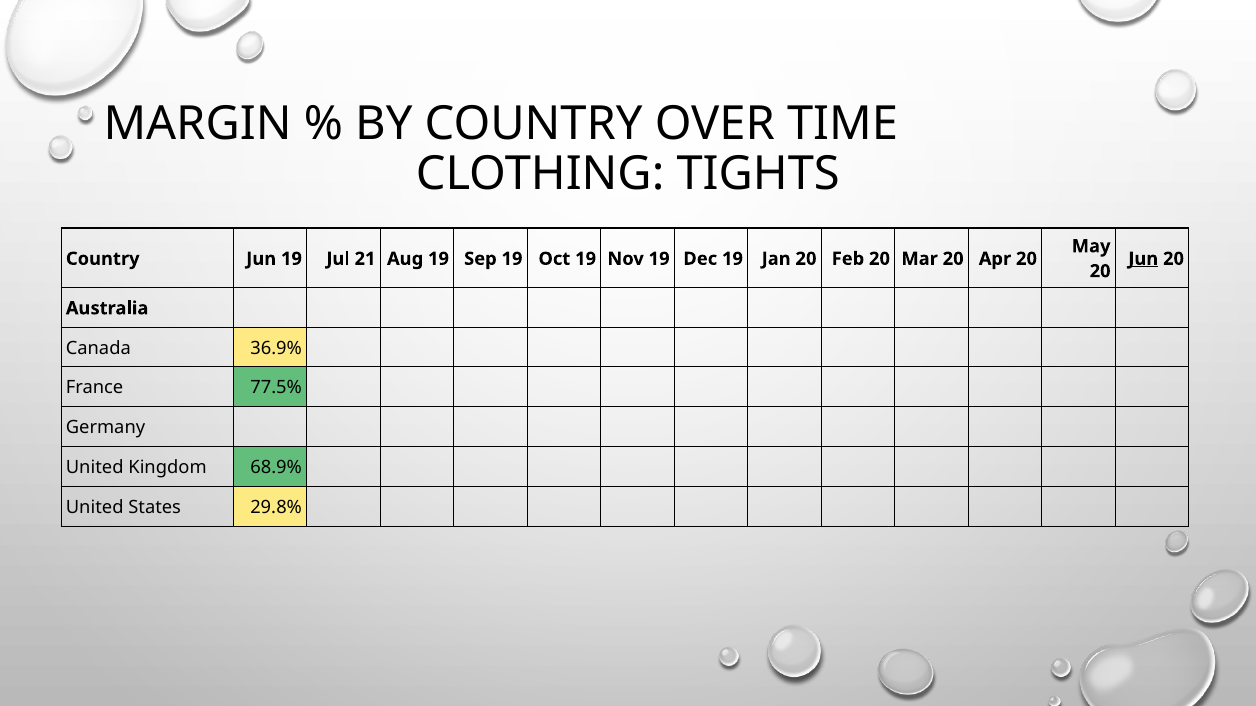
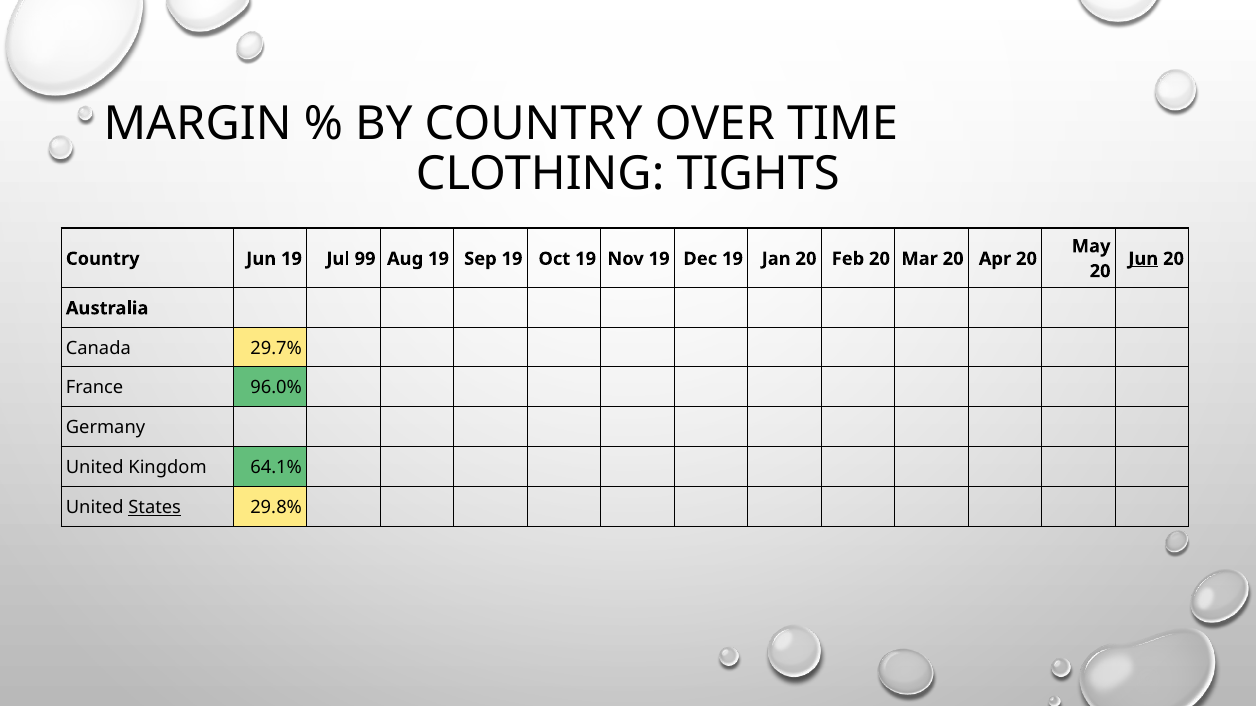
21: 21 -> 99
36.9%: 36.9% -> 29.7%
77.5%: 77.5% -> 96.0%
68.9%: 68.9% -> 64.1%
States underline: none -> present
